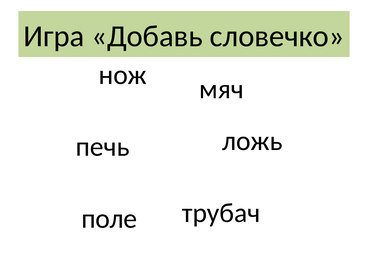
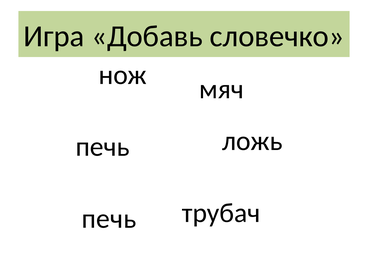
поле at (109, 219): поле -> печь
